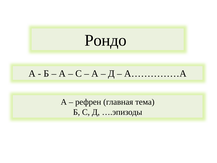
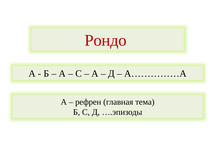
Рондо colour: black -> red
